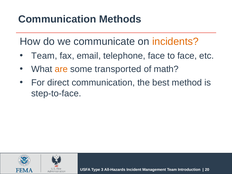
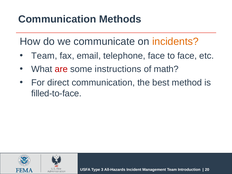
are colour: orange -> red
transported: transported -> instructions
step-to-face: step-to-face -> filled-to-face
